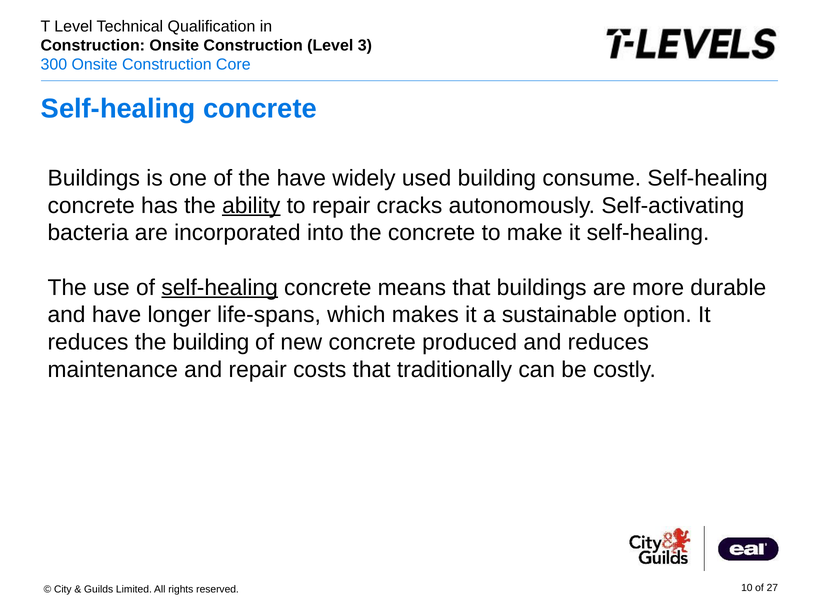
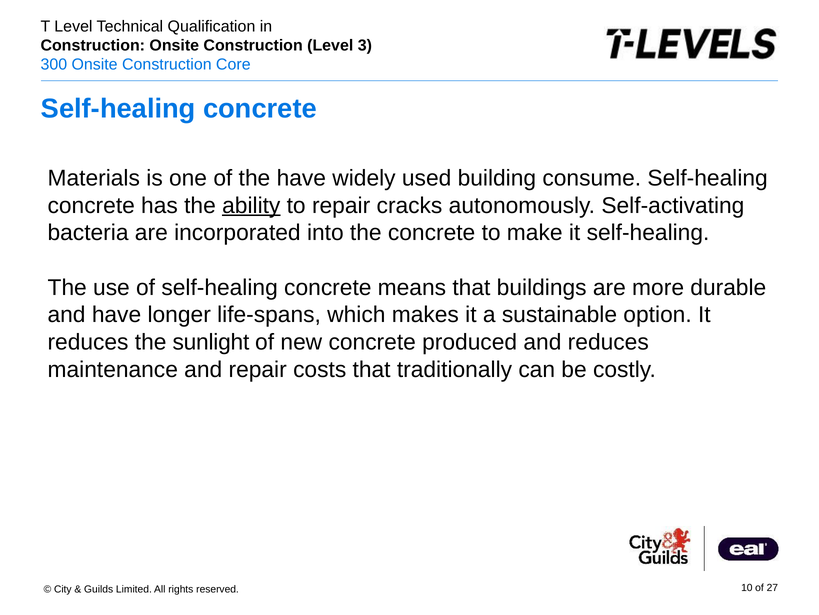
Buildings at (94, 178): Buildings -> Materials
self-healing at (220, 287) underline: present -> none
the building: building -> sunlight
